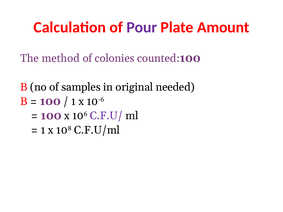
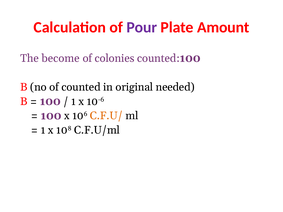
method: method -> become
of samples: samples -> counted
C.F.U/ colour: purple -> orange
